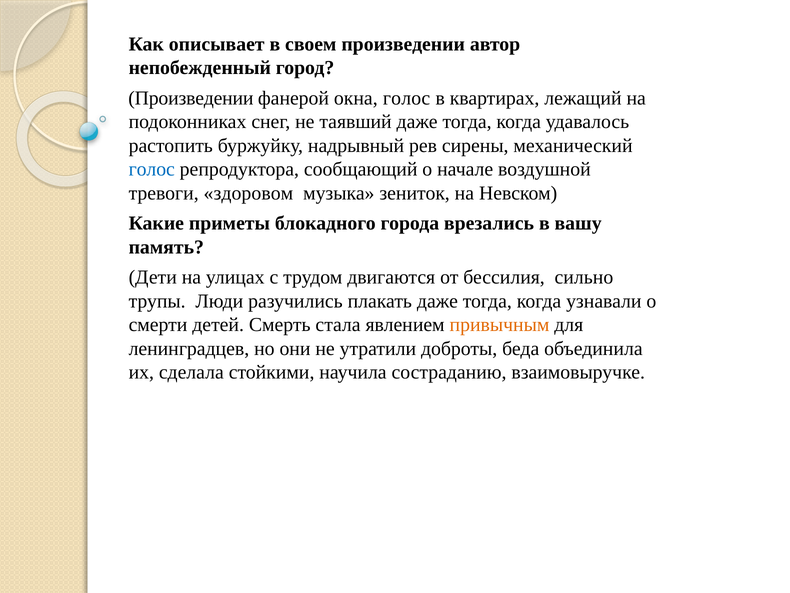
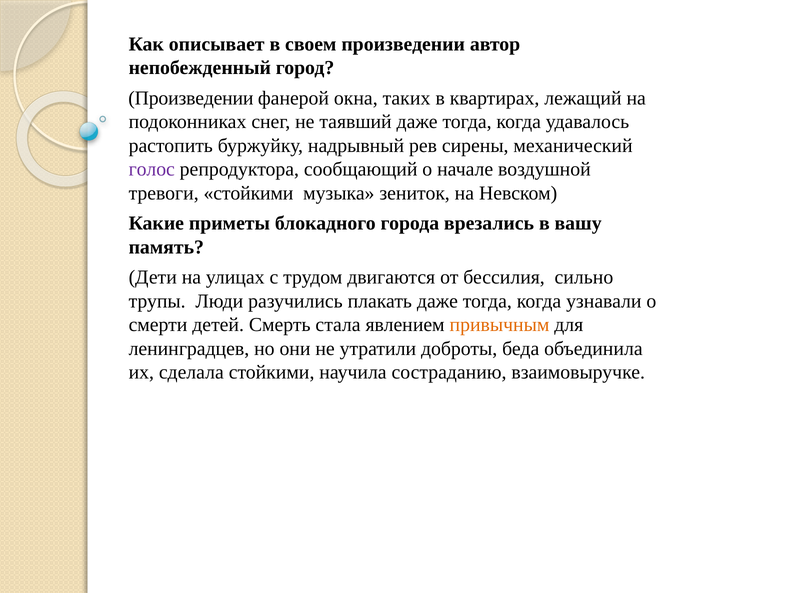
окна голос: голос -> таких
голос at (152, 169) colour: blue -> purple
тревоги здоровом: здоровом -> стойкими
